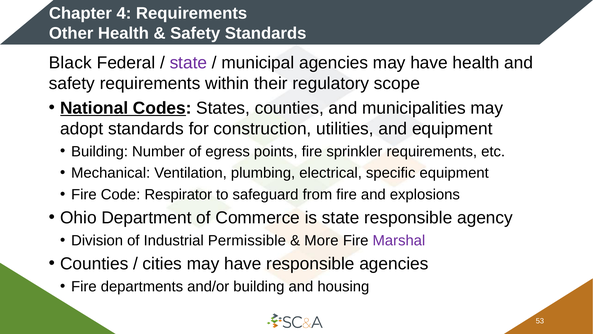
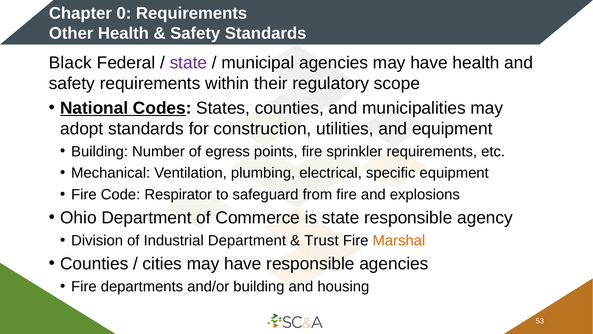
4: 4 -> 0
Industrial Permissible: Permissible -> Department
More: More -> Trust
Marshal colour: purple -> orange
